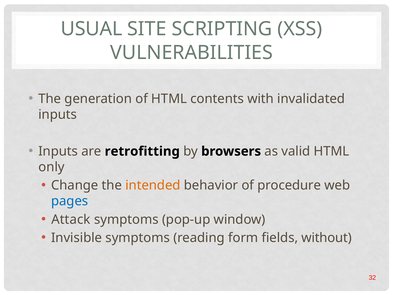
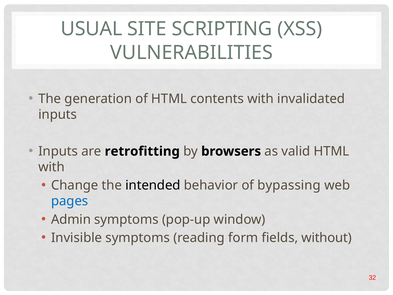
only at (51, 167): only -> with
intended colour: orange -> black
procedure: procedure -> bypassing
Attack: Attack -> Admin
